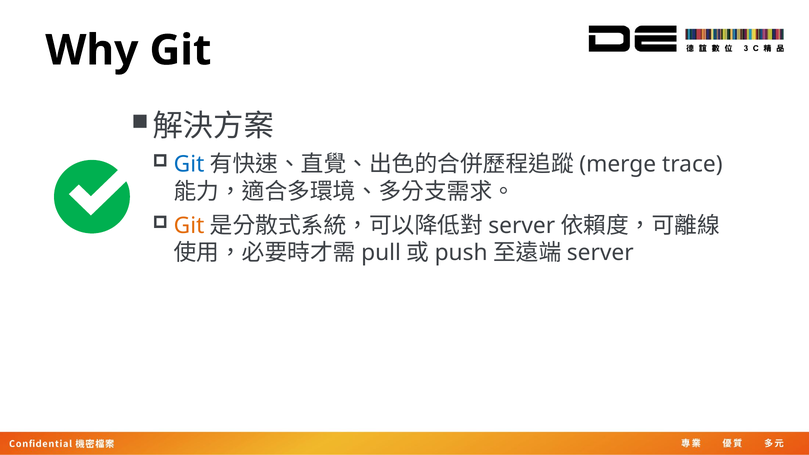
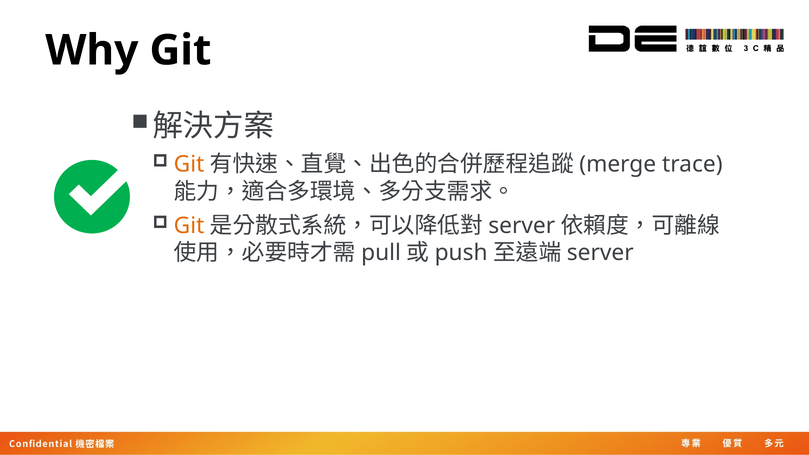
Git at (189, 164) colour: blue -> orange
